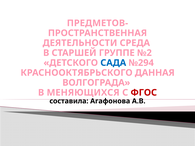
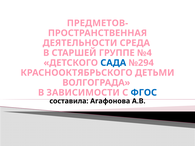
№2: №2 -> №4
ДАННАЯ: ДАННАЯ -> ДЕТЬМИ
МЕНЯЮЩИХСЯ: МЕНЯЮЩИХСЯ -> ЗАВИСИМОСТИ
ФГОС colour: red -> blue
